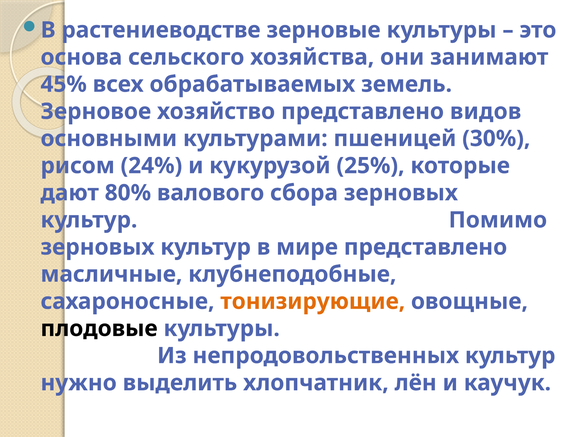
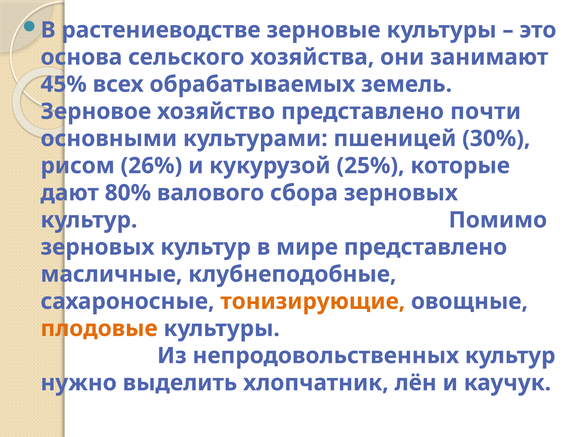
видов: видов -> почти
24%: 24% -> 26%
плодовые colour: black -> orange
